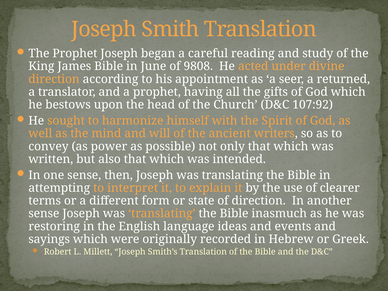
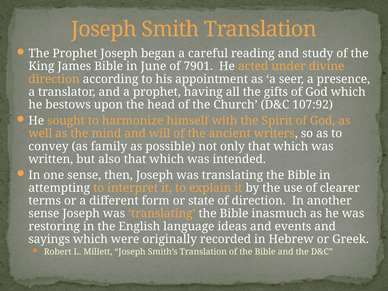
9808: 9808 -> 7901
returned: returned -> presence
power: power -> family
